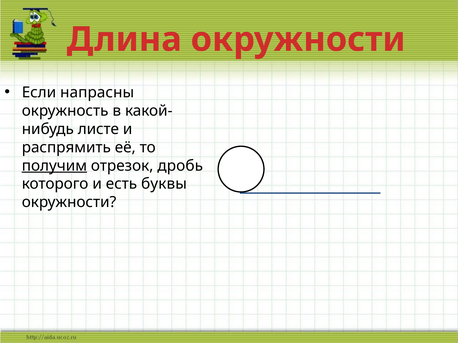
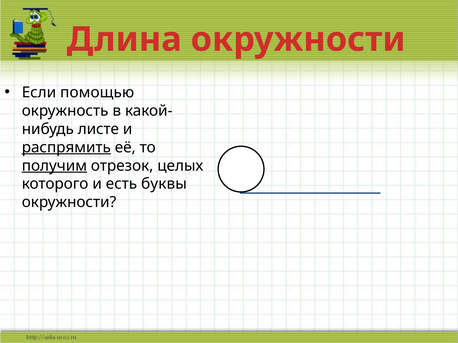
напрасны: напрасны -> помощью
распрямить underline: none -> present
дробь: дробь -> целых
